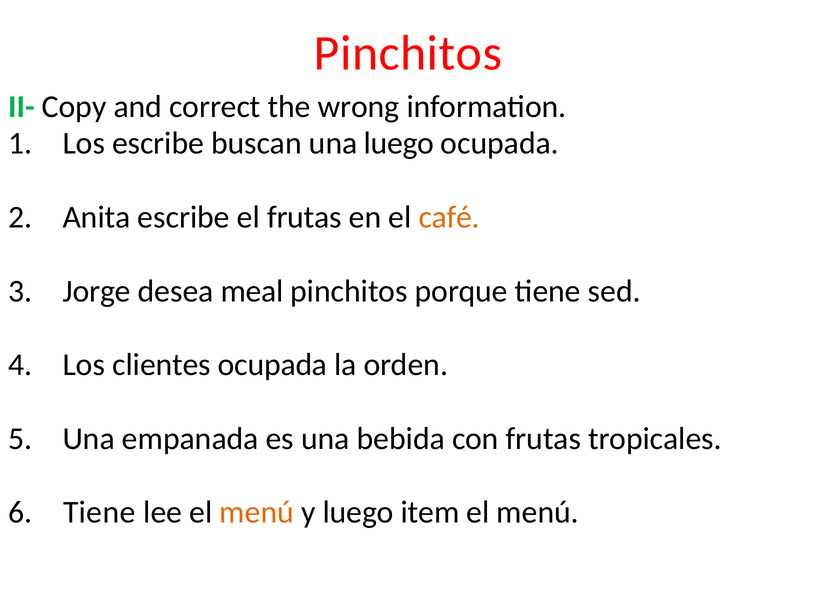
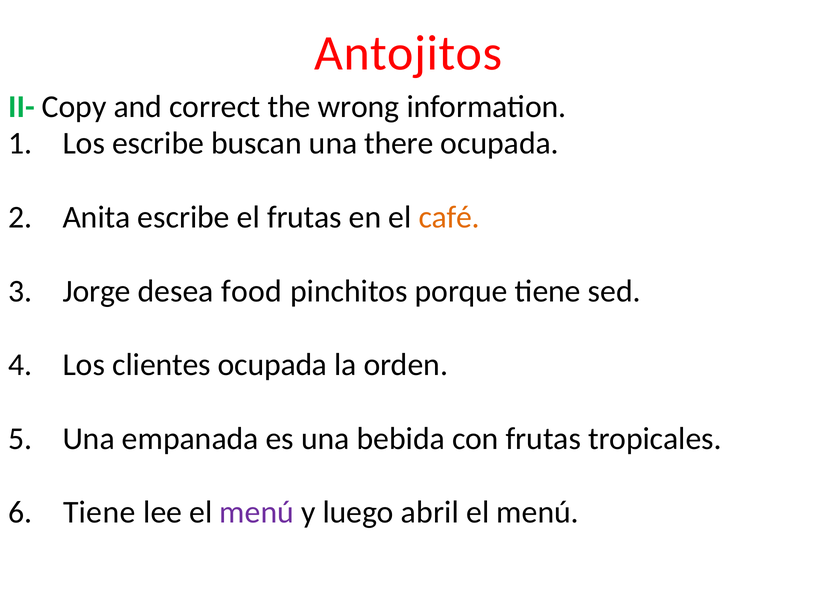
Pinchitos at (408, 53): Pinchitos -> Antojitos
una luego: luego -> there
meal: meal -> food
menú at (257, 512) colour: orange -> purple
item: item -> abril
